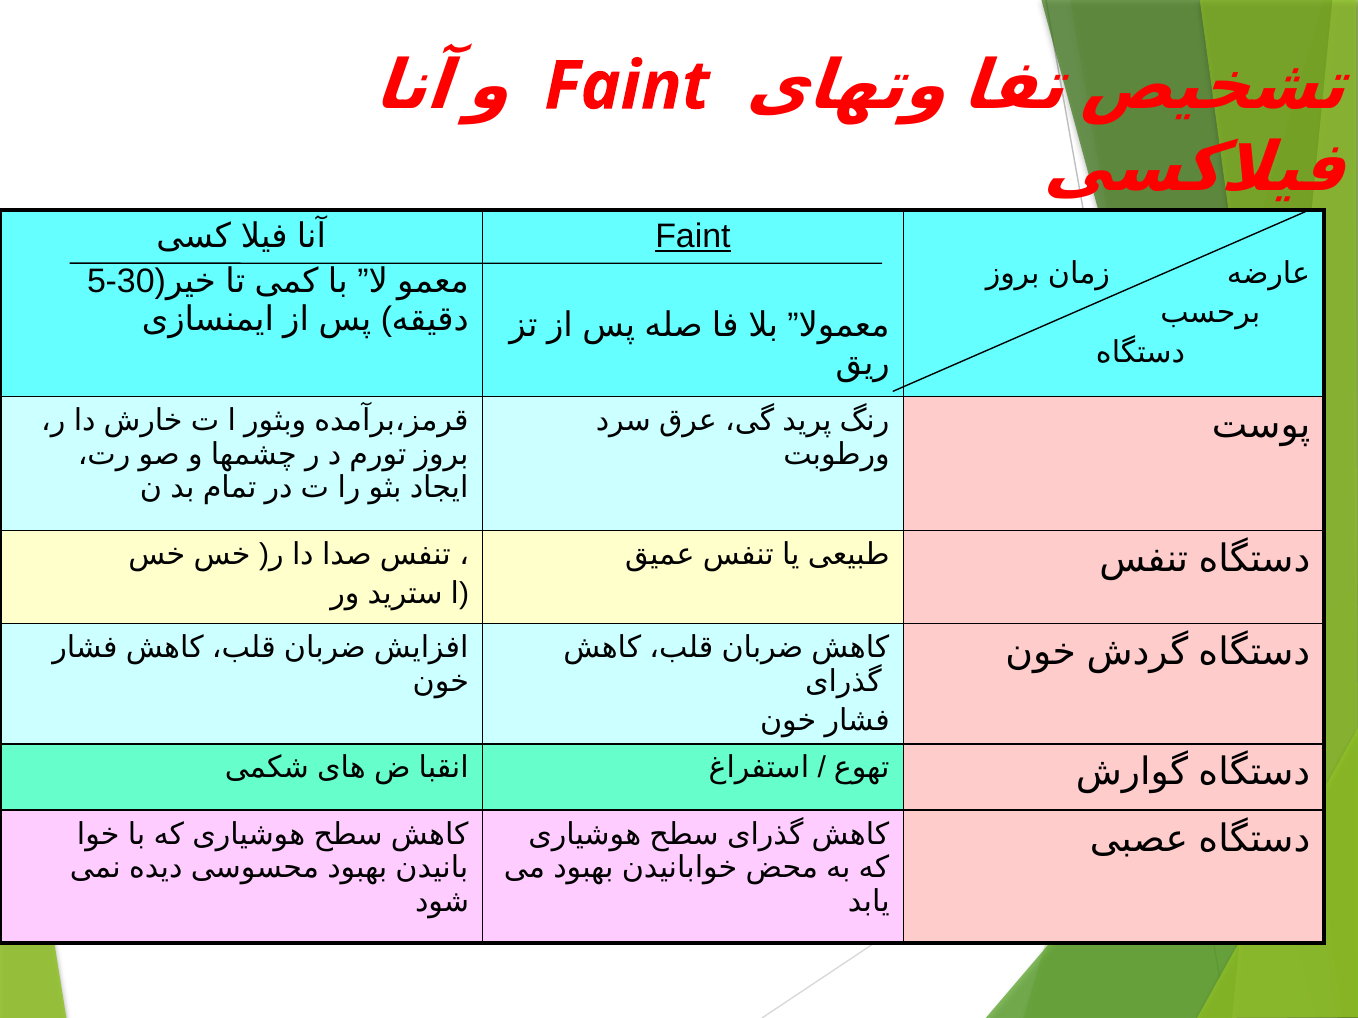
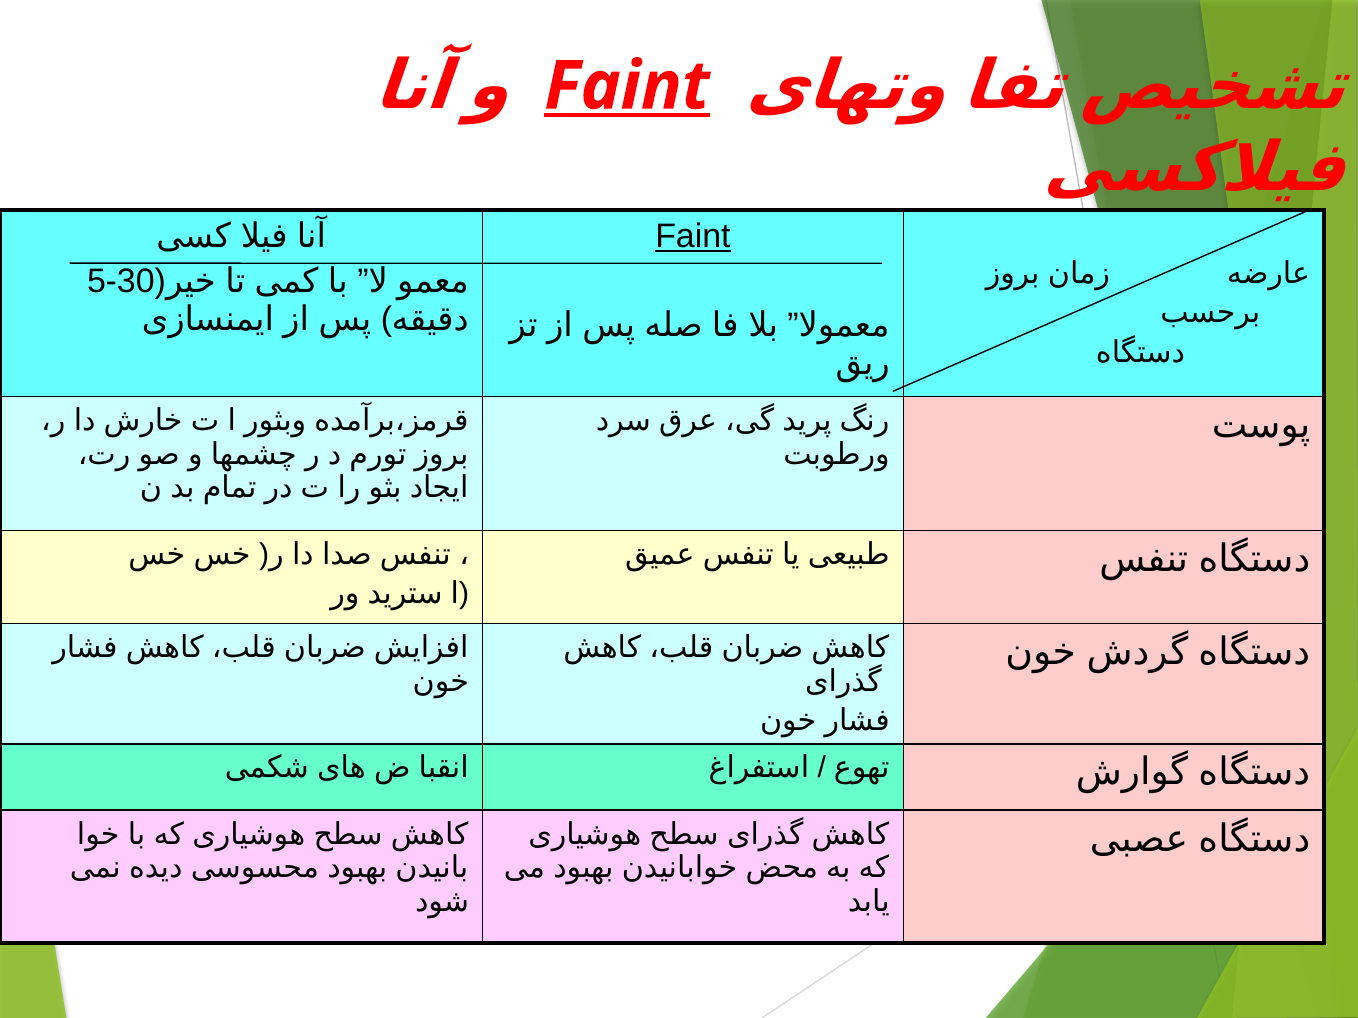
Faint at (627, 86) underline: none -> present
